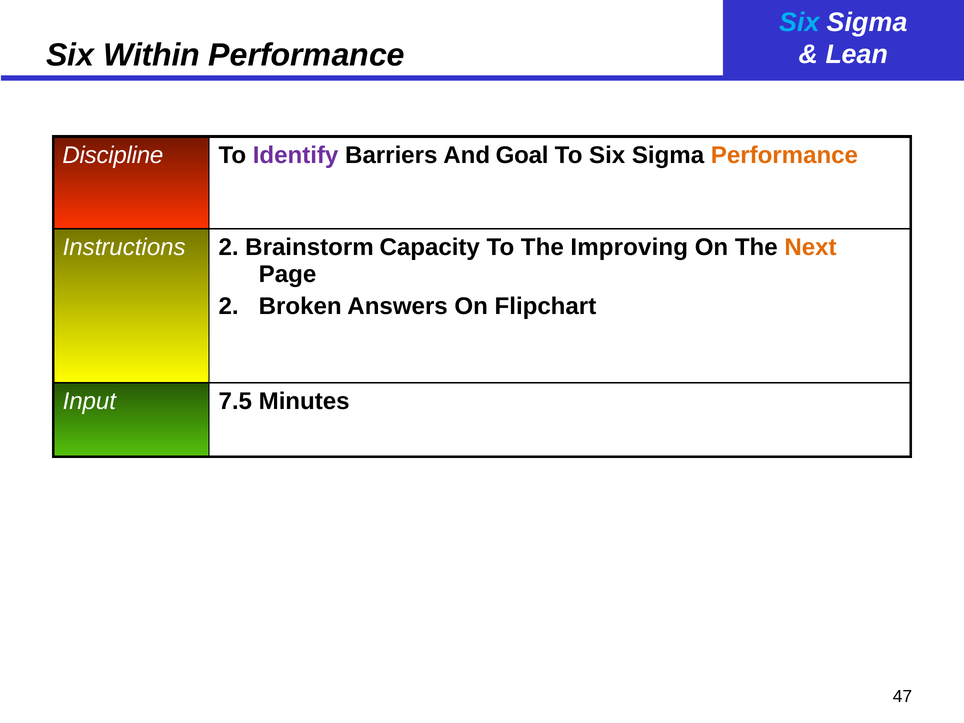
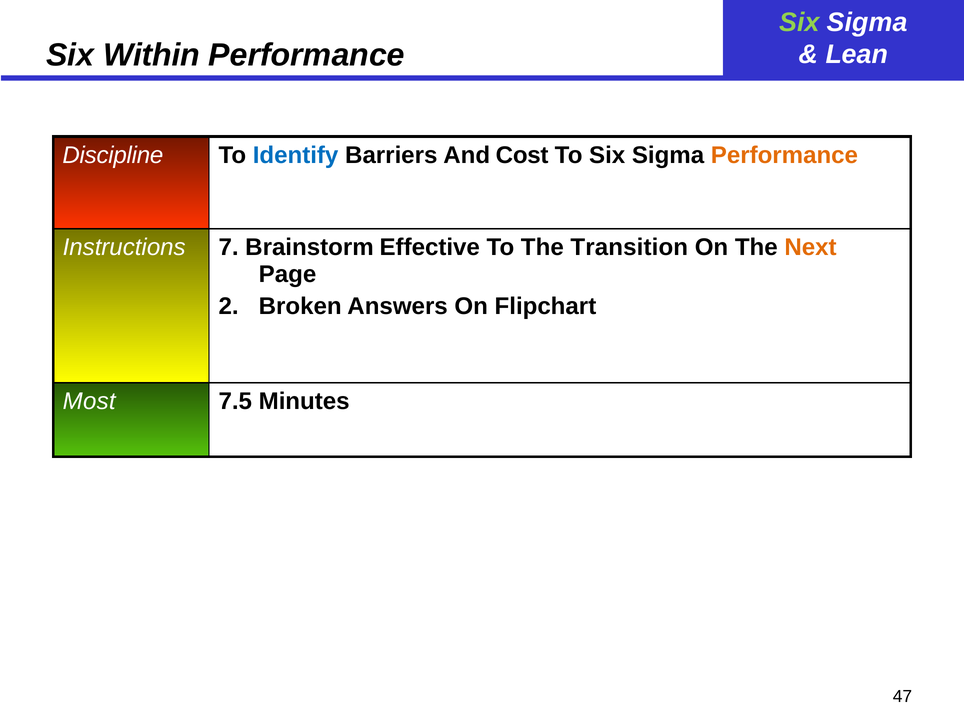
Six at (799, 22) colour: light blue -> light green
Identify colour: purple -> blue
Goal: Goal -> Cost
Instructions 2: 2 -> 7
Capacity: Capacity -> Effective
Improving: Improving -> Transition
Input: Input -> Most
